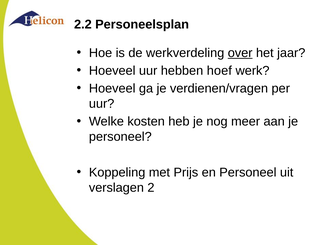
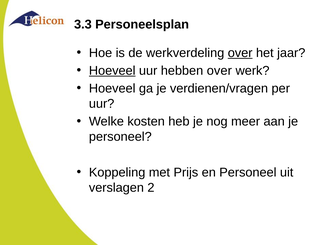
2.2: 2.2 -> 3.3
Hoeveel at (112, 71) underline: none -> present
hebben hoef: hoef -> over
